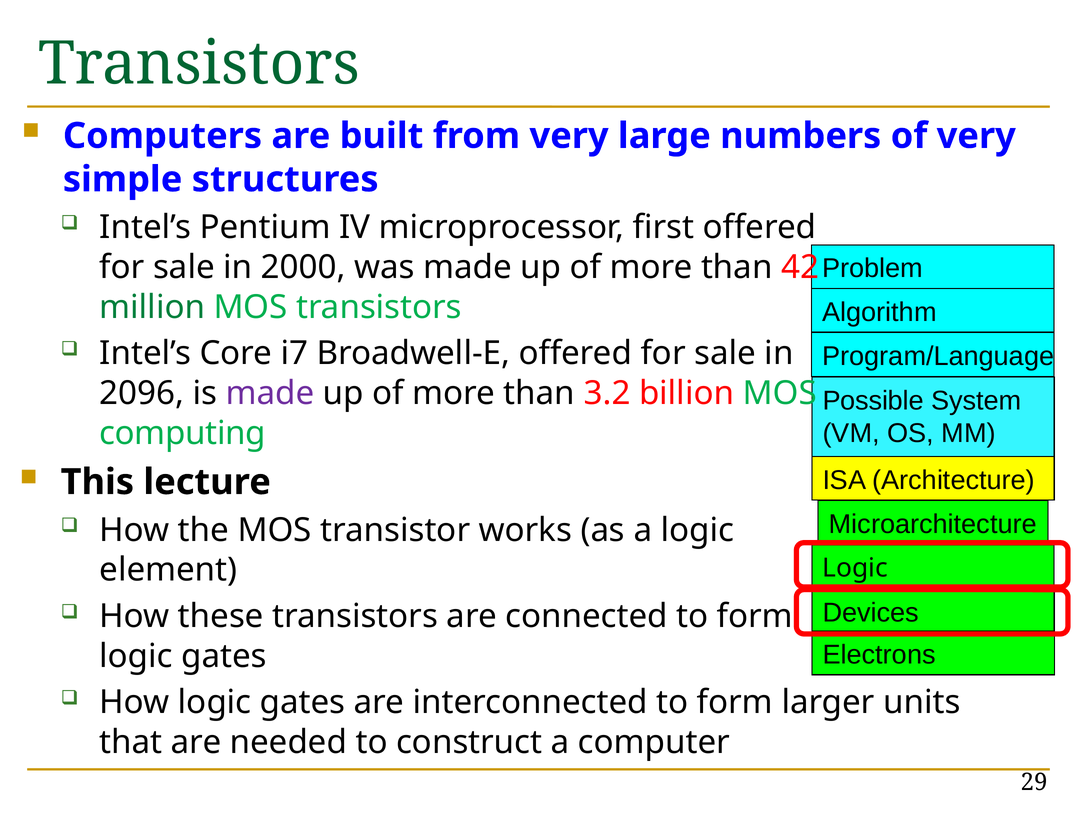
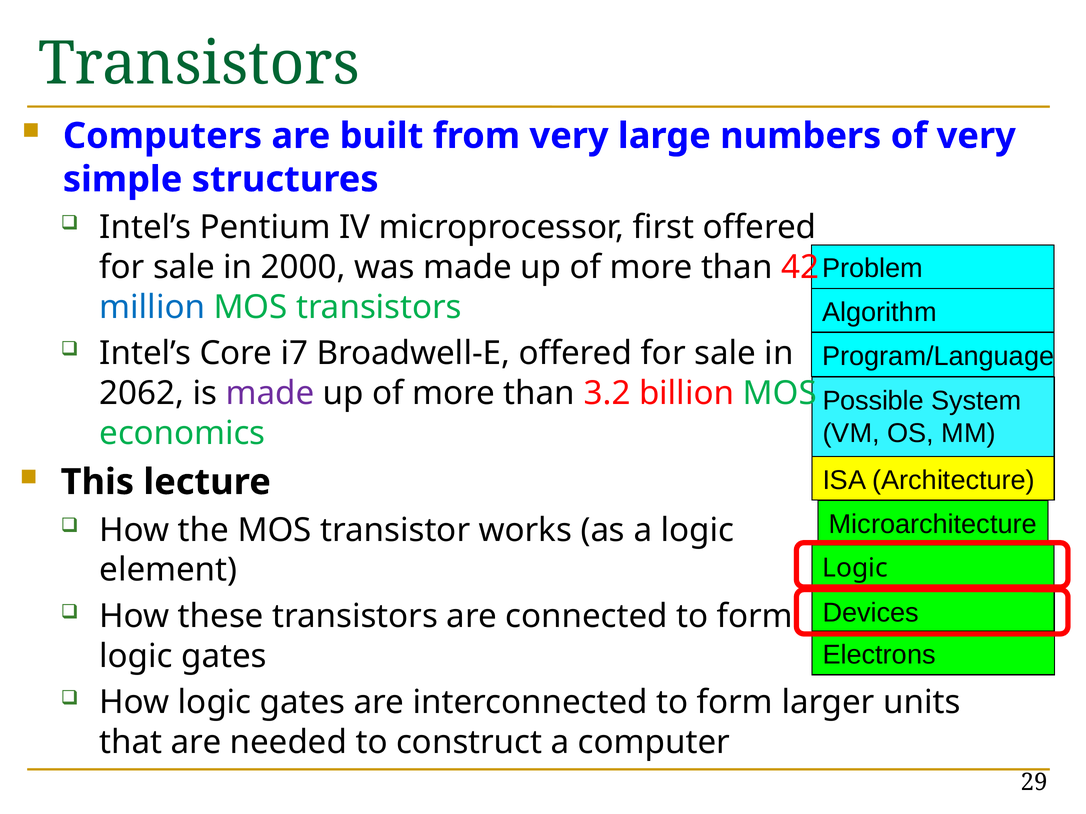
million colour: green -> blue
2096: 2096 -> 2062
computing: computing -> economics
